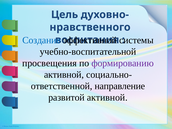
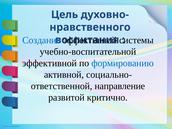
просвещения at (50, 63): просвещения -> эффективной
формированию colour: purple -> blue
развитой активной: активной -> критично
